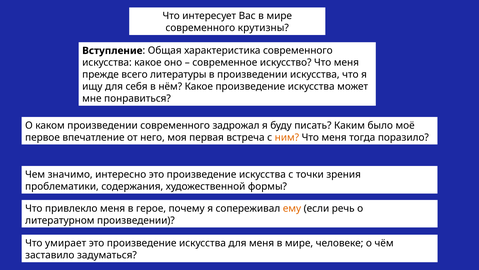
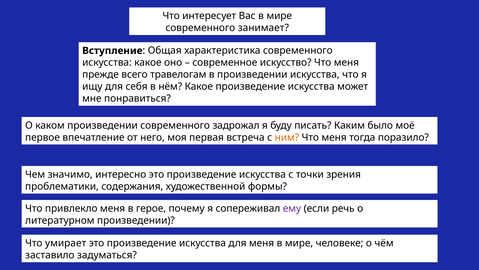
крутизны: крутизны -> занимает
литературы: литературы -> травелогам
ему colour: orange -> purple
